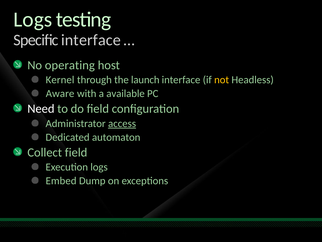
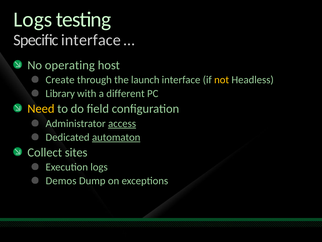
Kernel: Kernel -> Create
Aware: Aware -> Library
available: available -> different
Need colour: white -> yellow
automaton underline: none -> present
Collect field: field -> sites
Embed: Embed -> Demos
